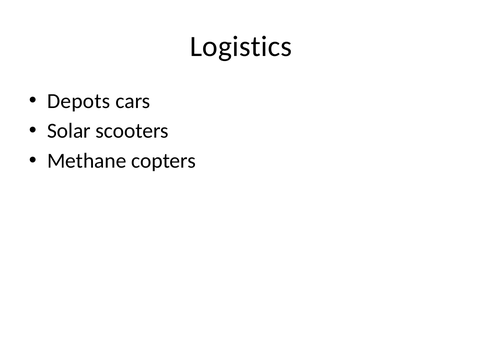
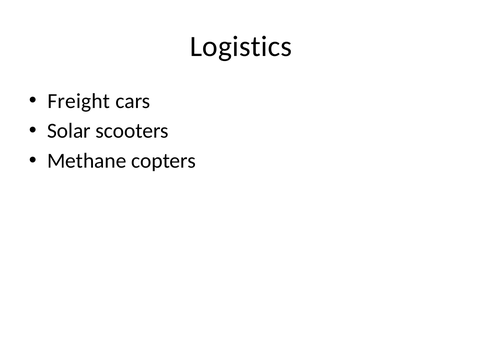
Depots: Depots -> Freight
